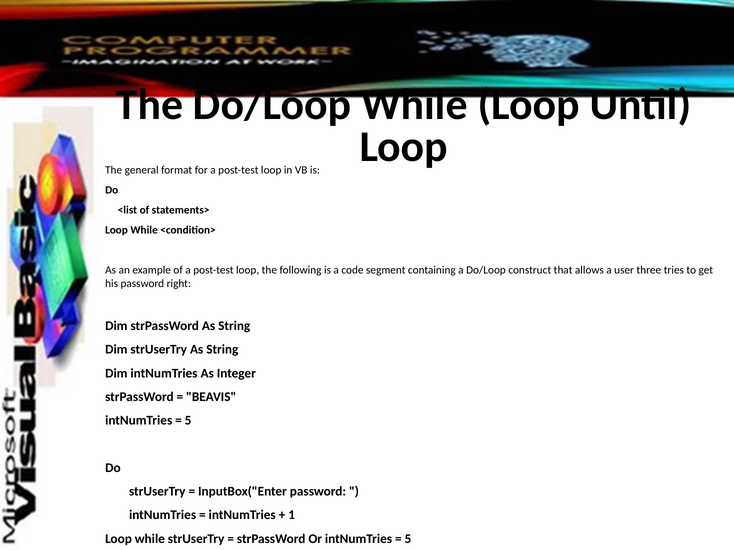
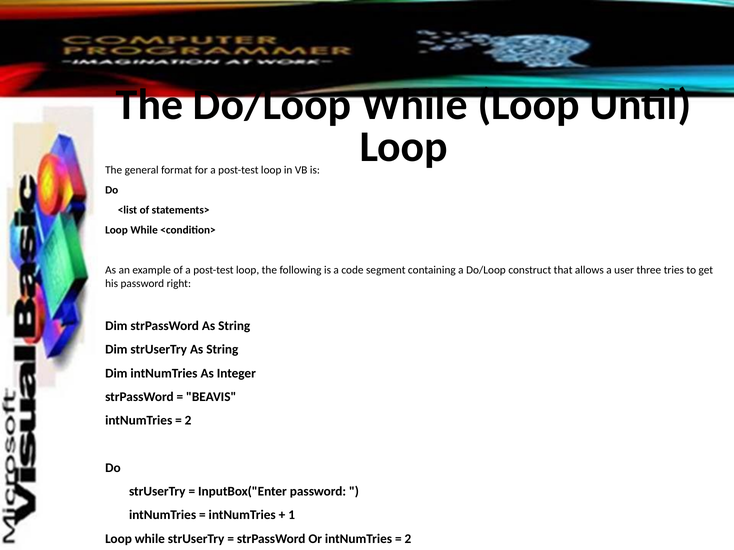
5 at (188, 421): 5 -> 2
5 at (408, 539): 5 -> 2
